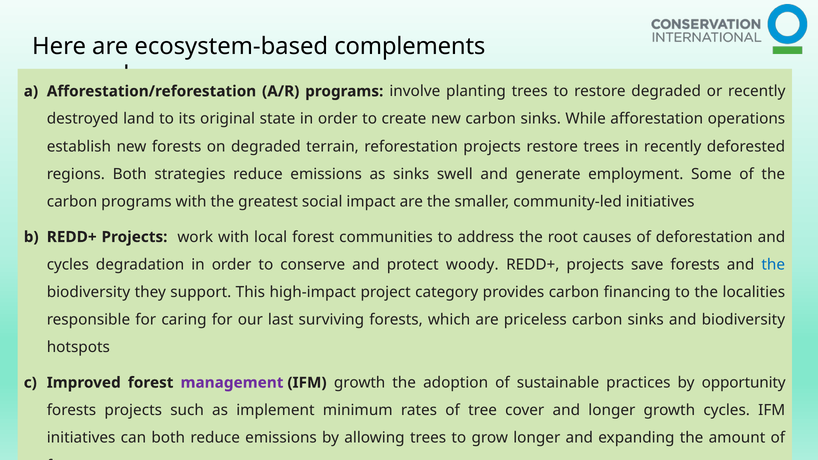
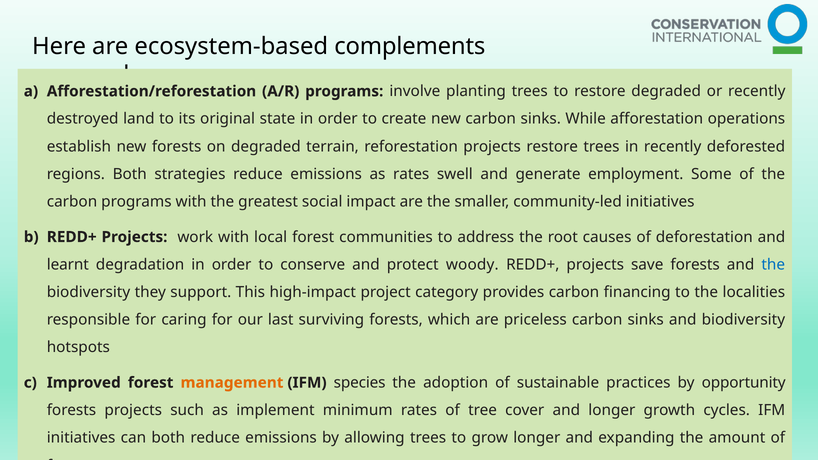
as sinks: sinks -> rates
cycles at (68, 265): cycles -> learnt
management colour: purple -> orange
IFM growth: growth -> species
